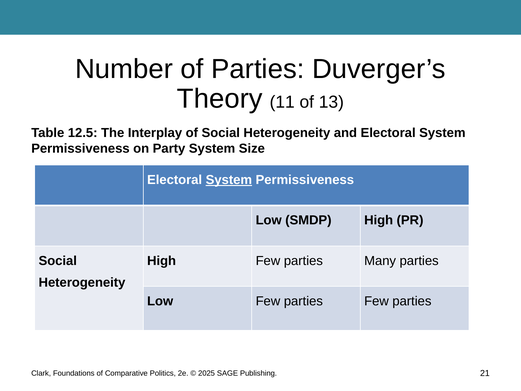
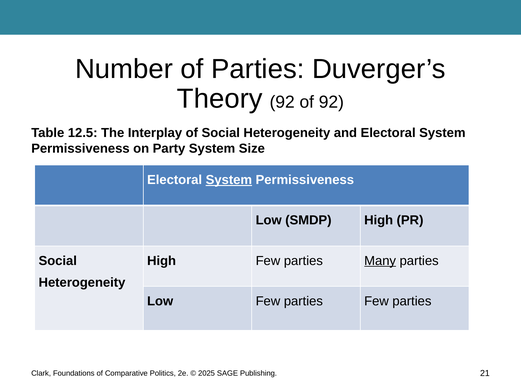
Theory 11: 11 -> 92
of 13: 13 -> 92
Many underline: none -> present
